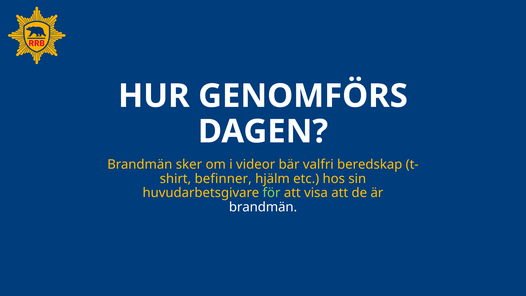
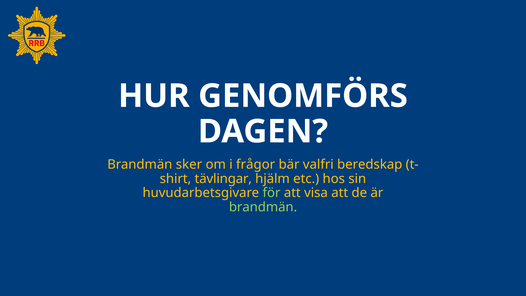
videor: videor -> frågor
befinner: befinner -> tävlingar
brandmän at (263, 207) colour: white -> light green
